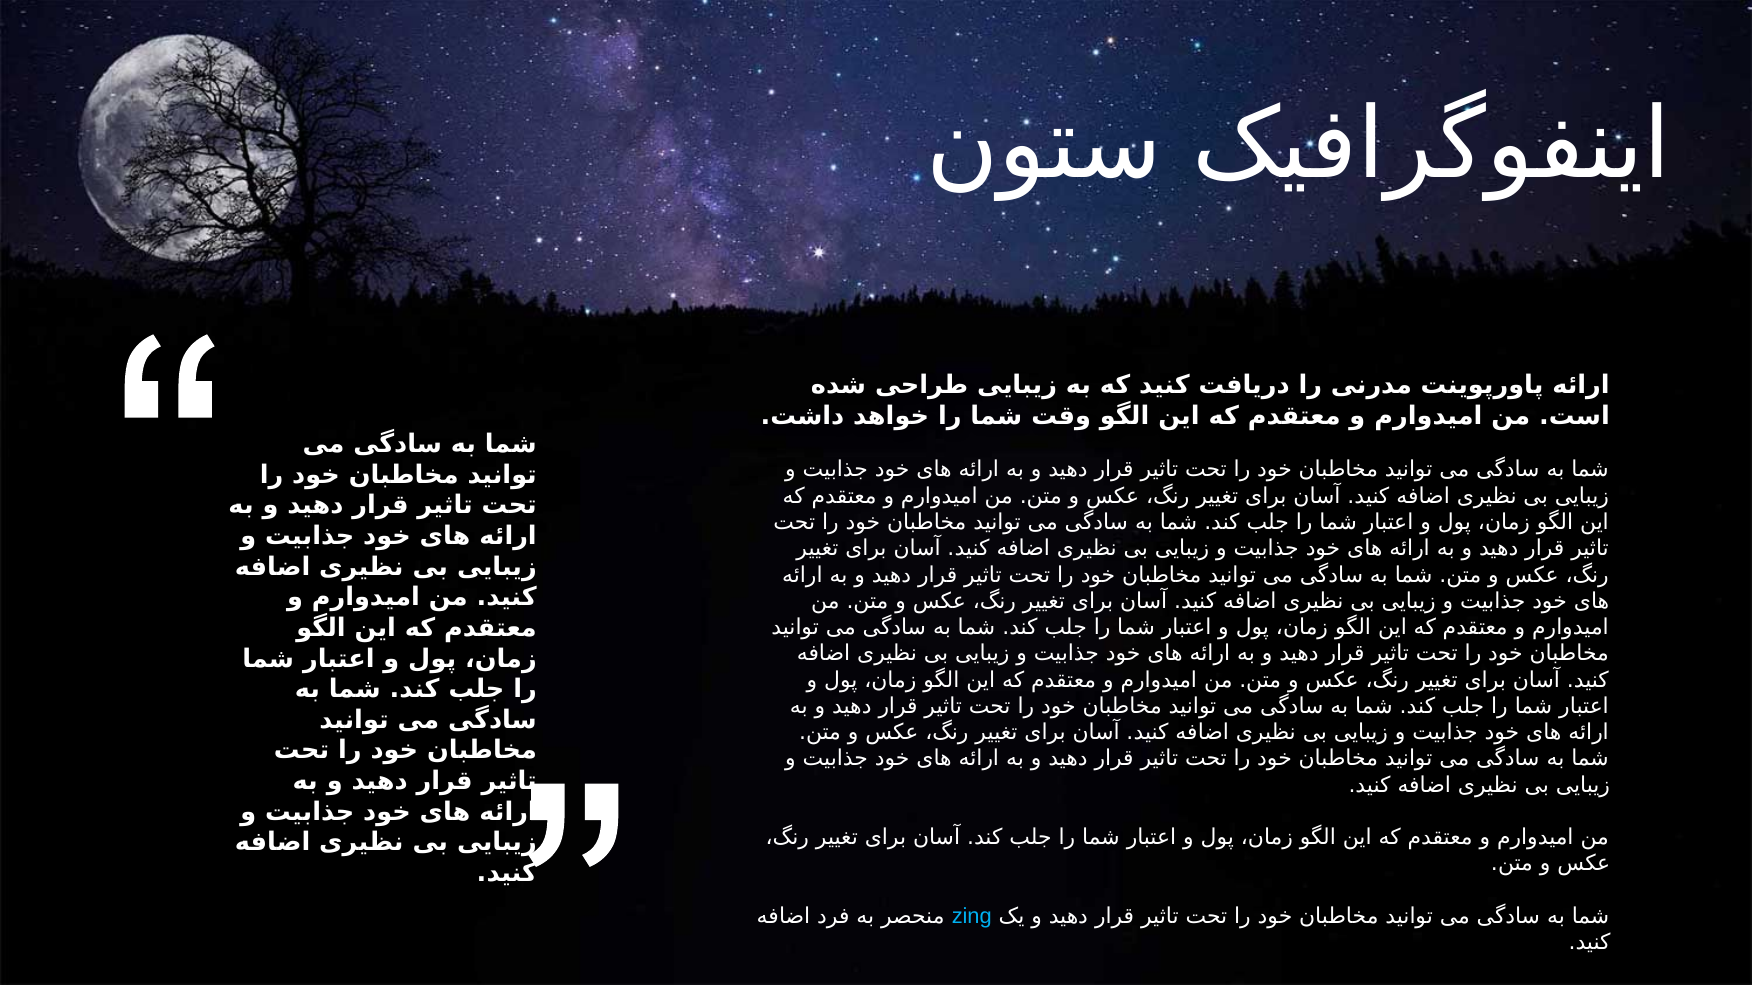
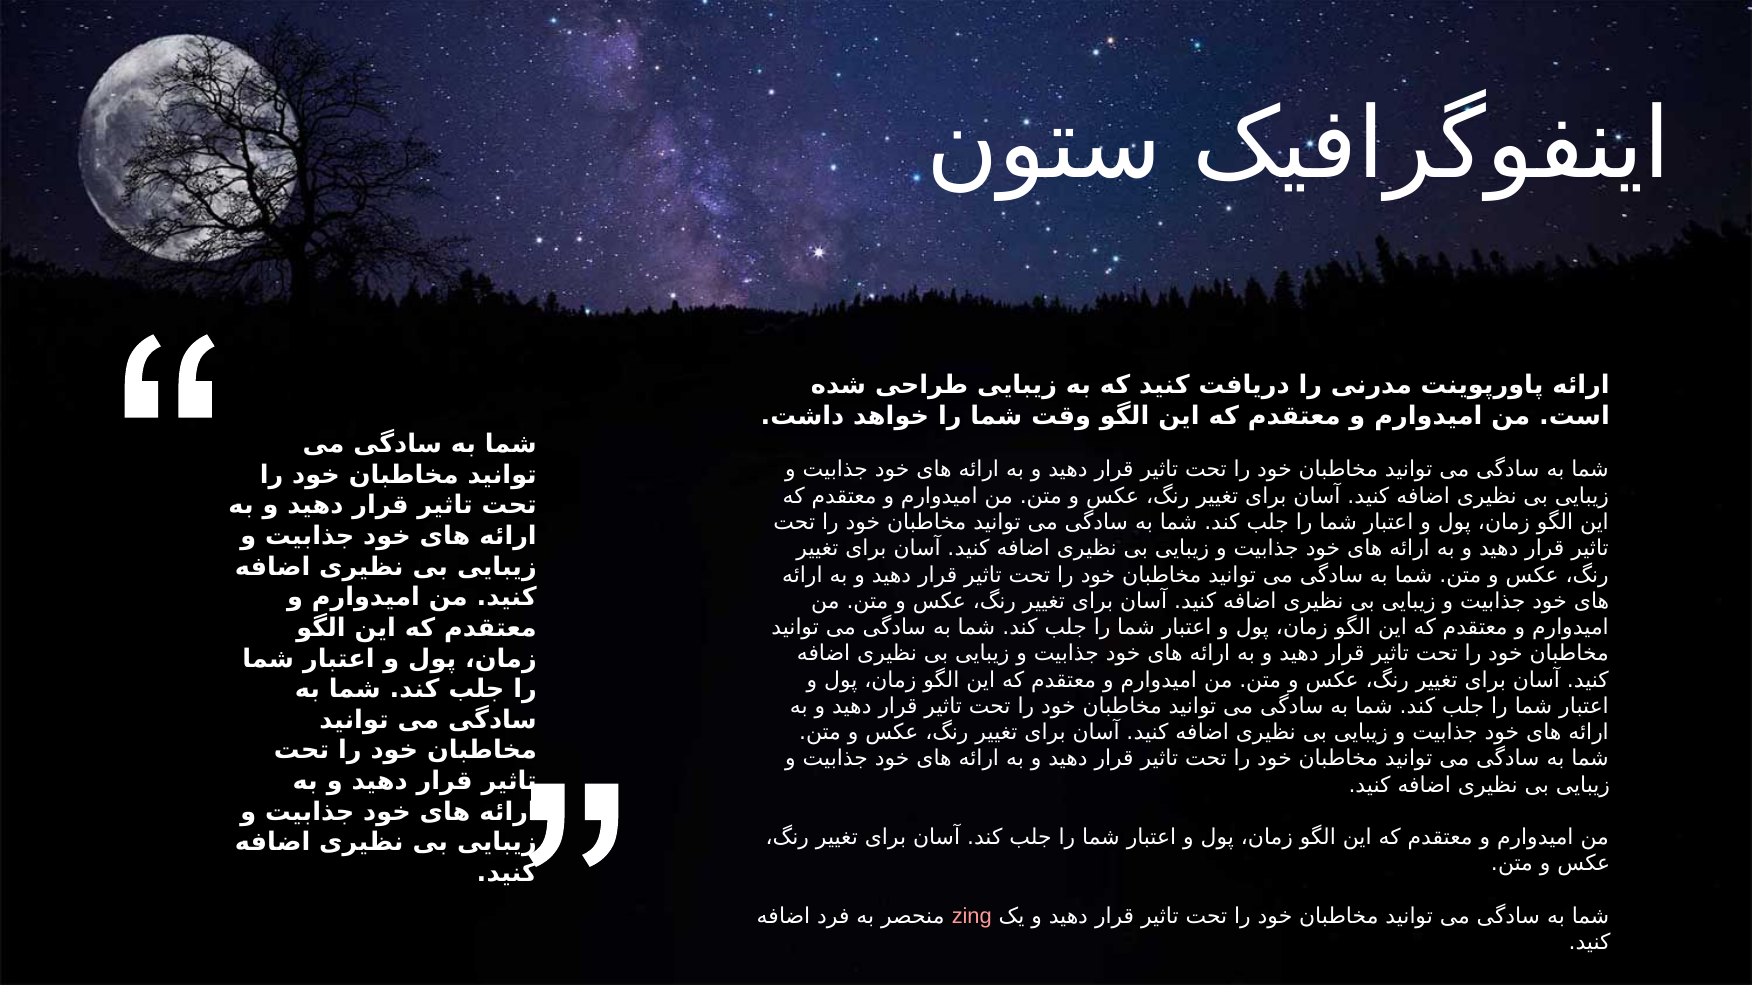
zing colour: light blue -> pink
